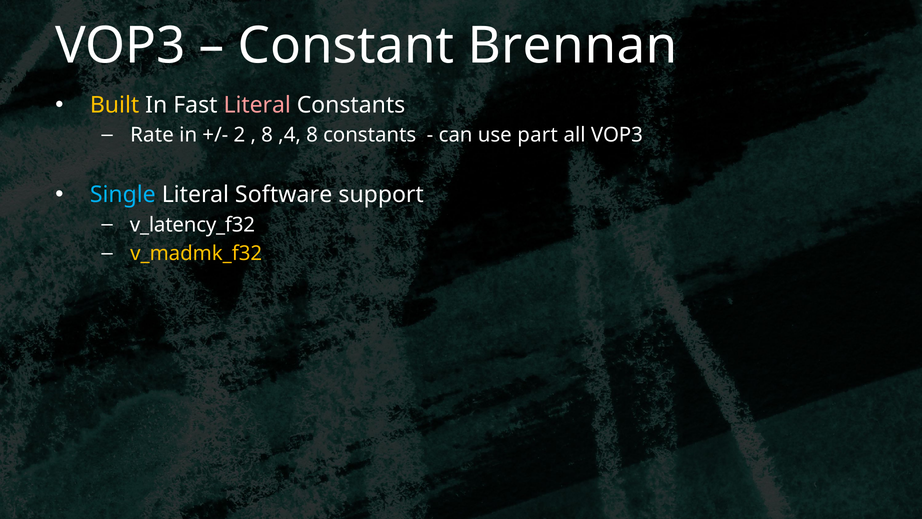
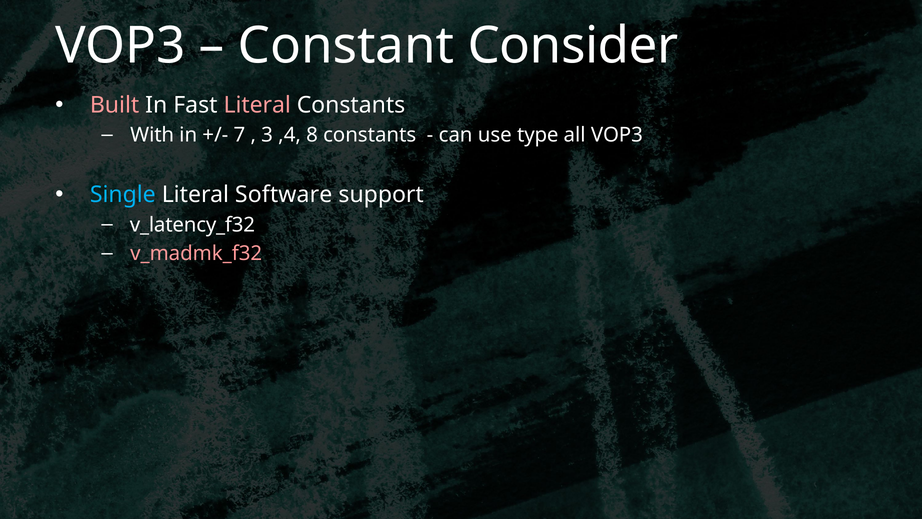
Brennan: Brennan -> Consider
Built colour: yellow -> pink
Rate: Rate -> With
2: 2 -> 7
8 at (267, 135): 8 -> 3
part: part -> type
v_madmk_f32 colour: yellow -> pink
